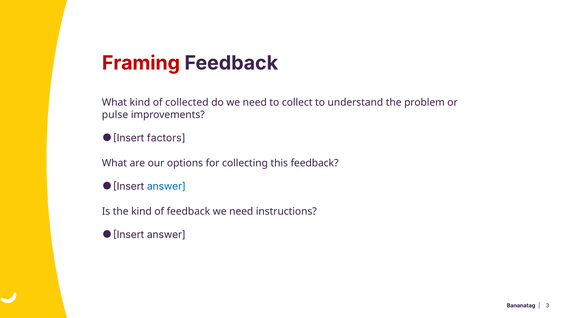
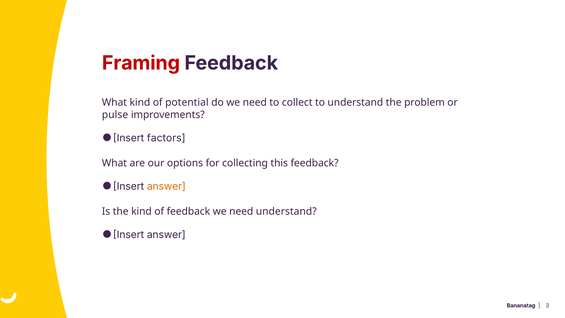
collected: collected -> potential
answer at (166, 186) colour: blue -> orange
need instructions: instructions -> understand
